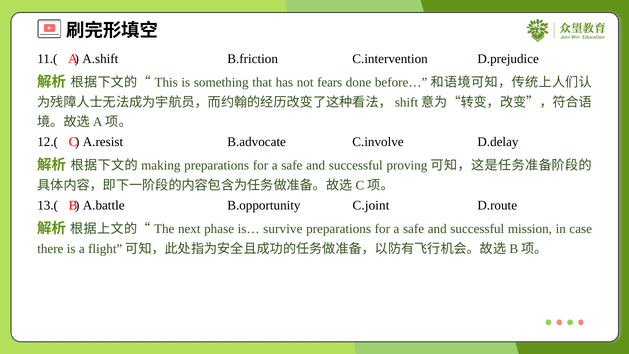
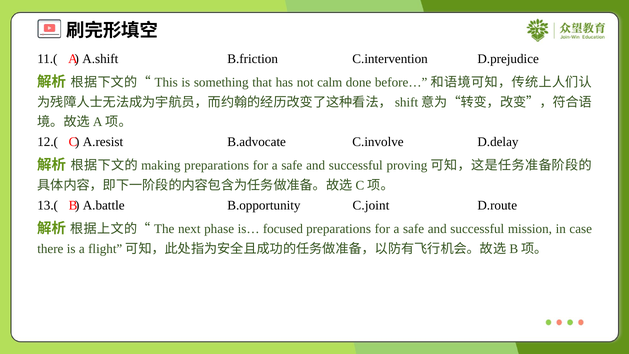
fears: fears -> calm
survive: survive -> focused
